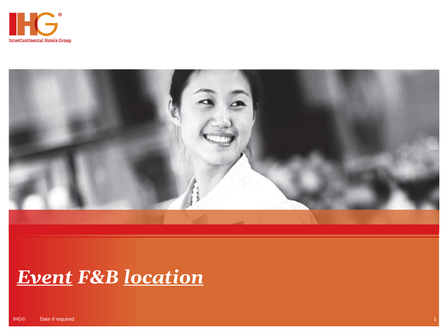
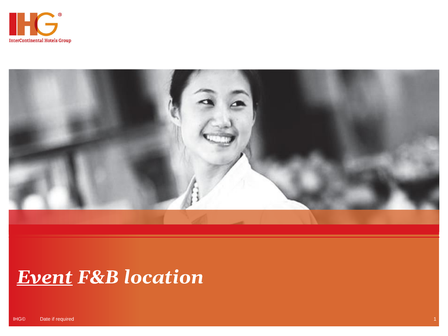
location underline: present -> none
